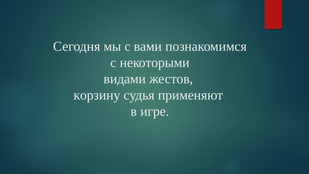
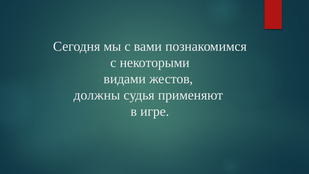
корзину: корзину -> должны
